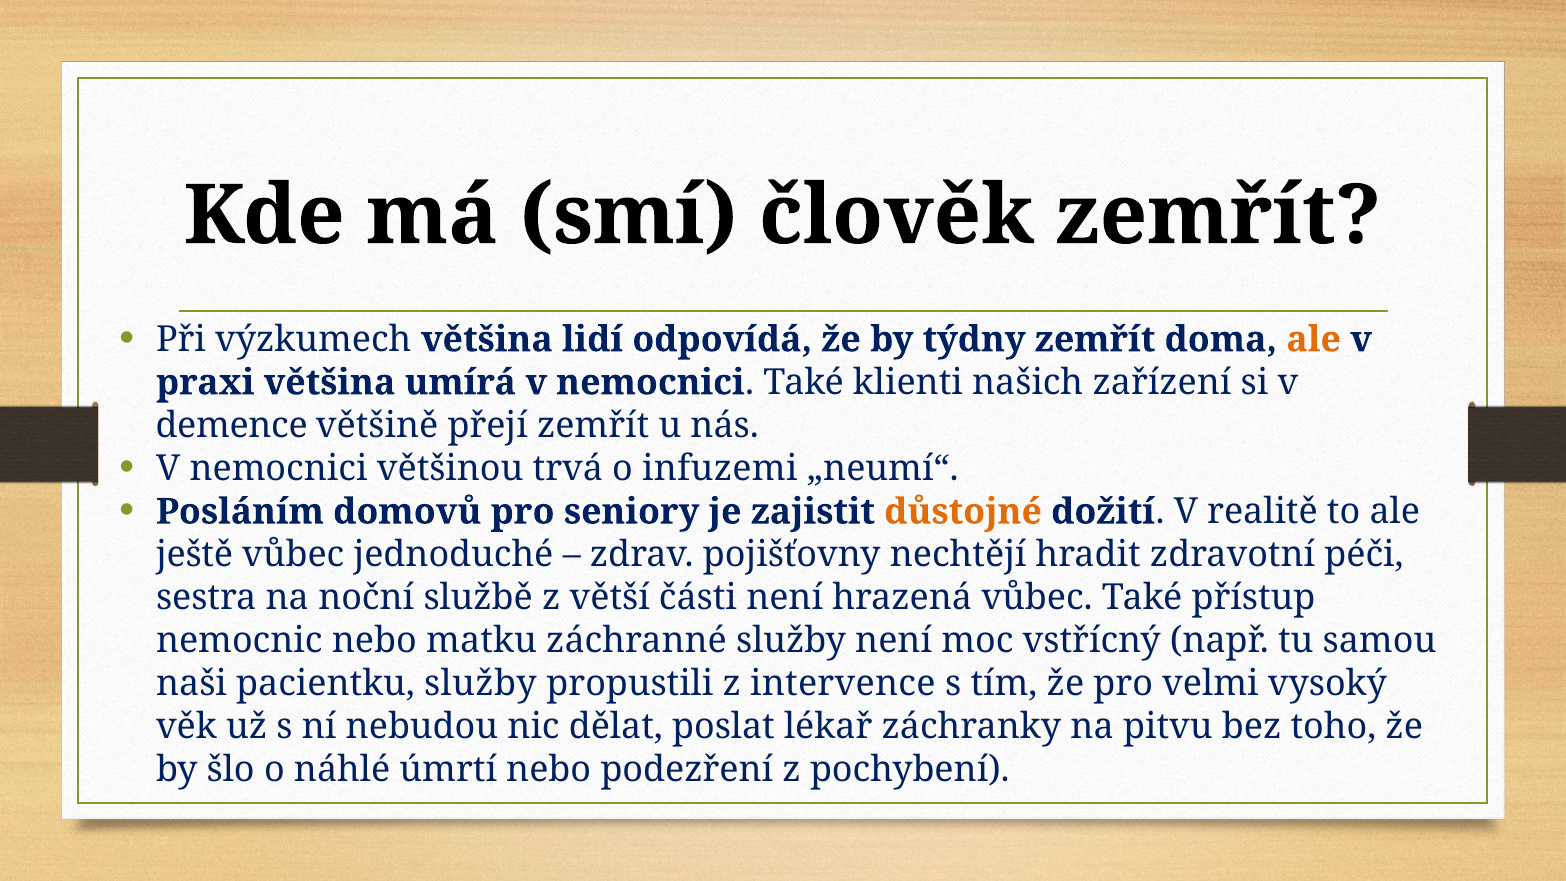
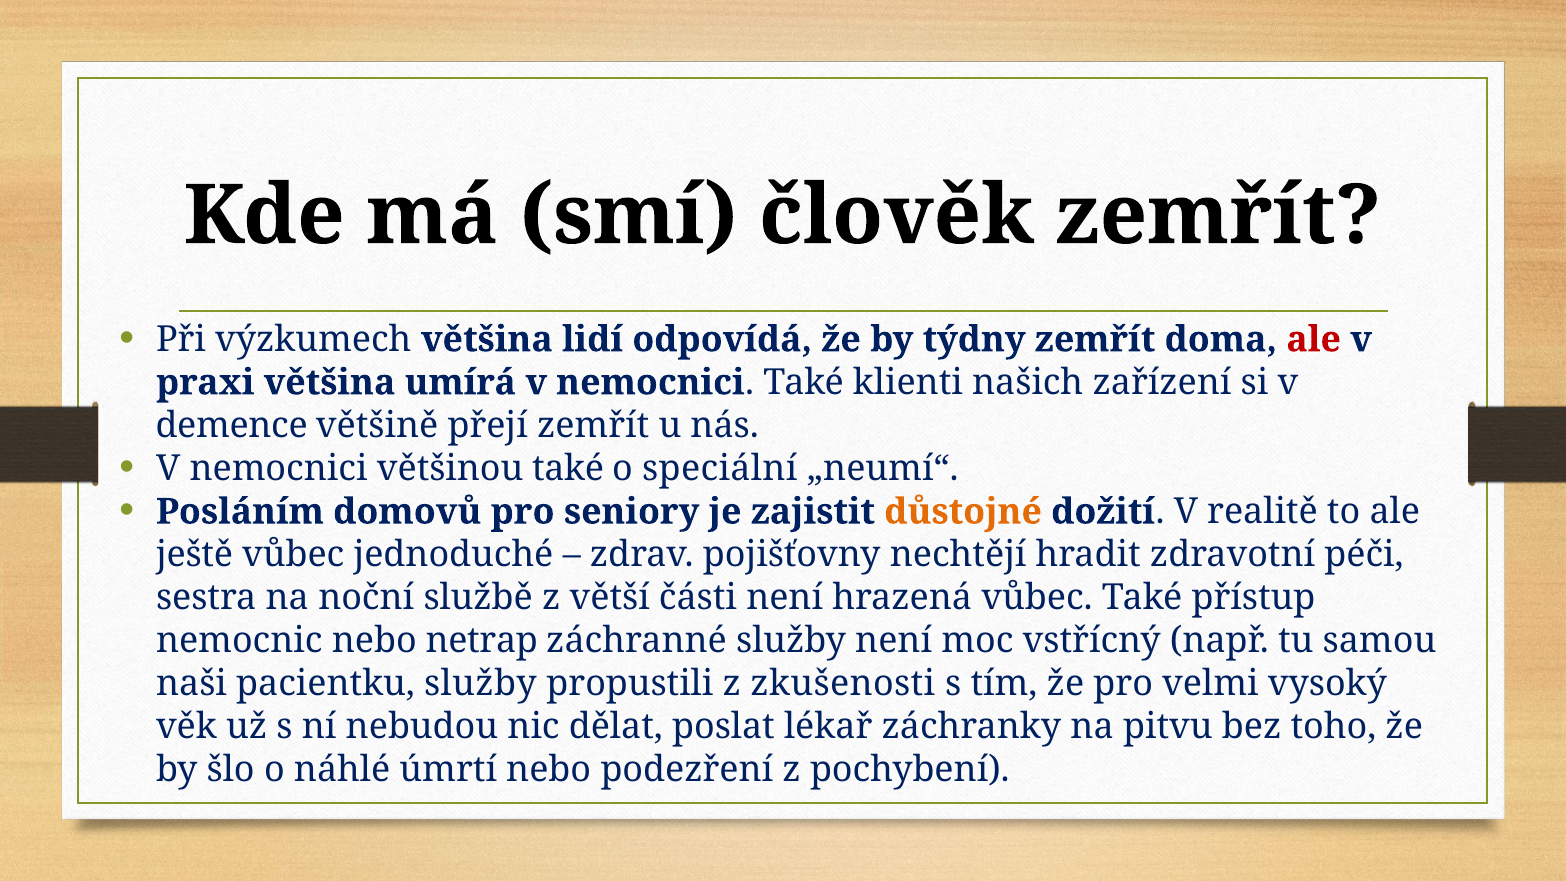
ale at (1314, 339) colour: orange -> red
většinou trvá: trvá -> také
infuzemi: infuzemi -> speciální
matku: matku -> netrap
intervence: intervence -> zkušenosti
